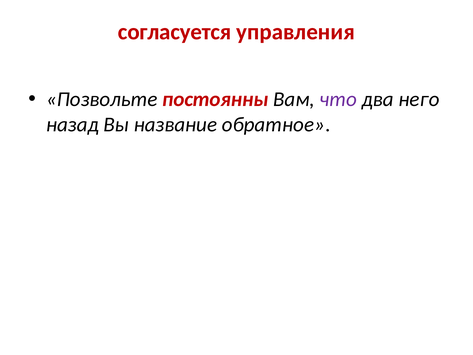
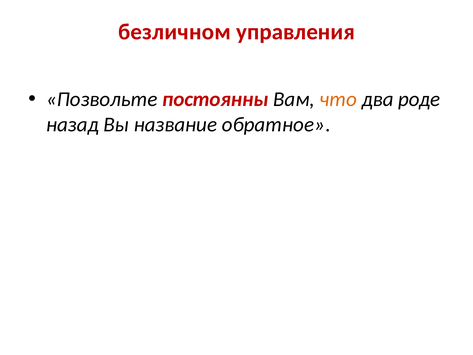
согласуется: согласуется -> безличном
что colour: purple -> orange
него: него -> роде
